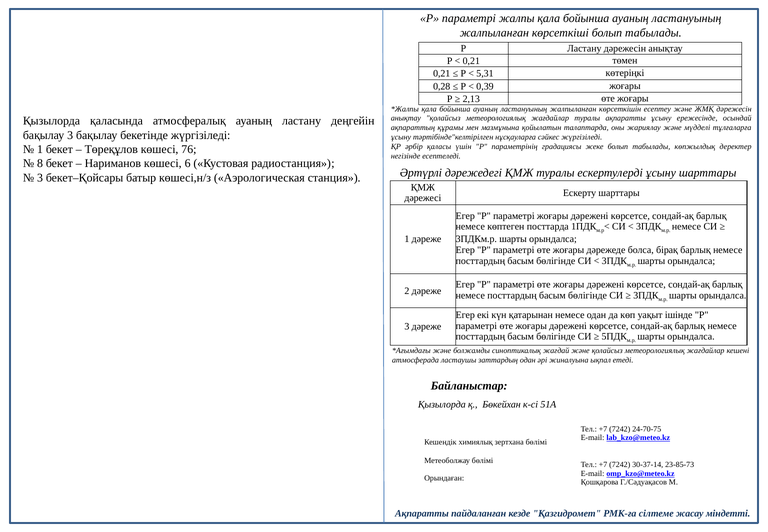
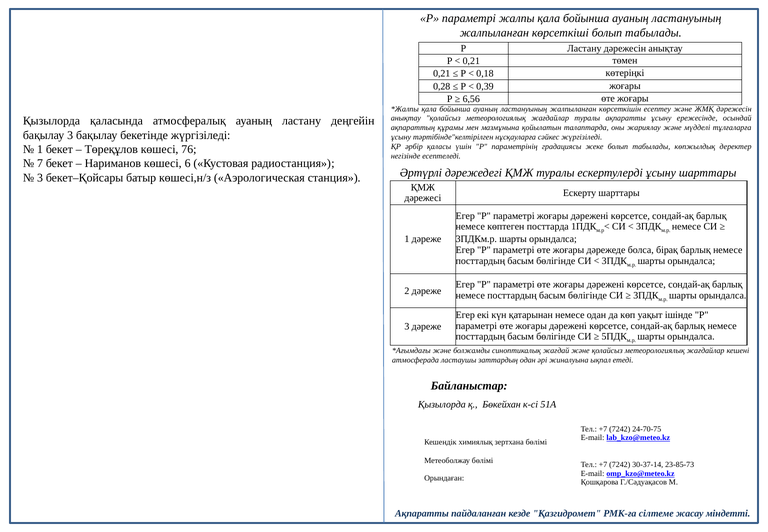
5,31: 5,31 -> 0,18
2,13: 2,13 -> 6,56
8: 8 -> 7
